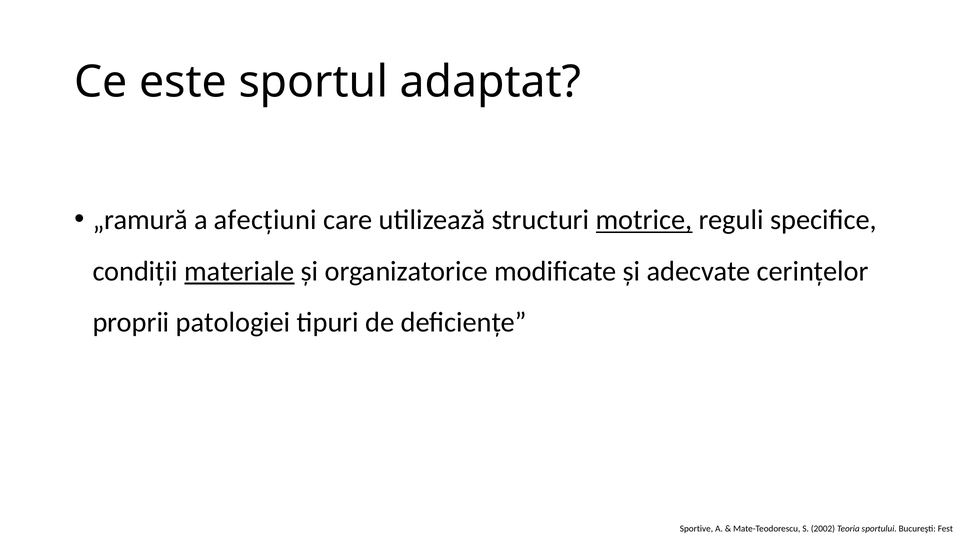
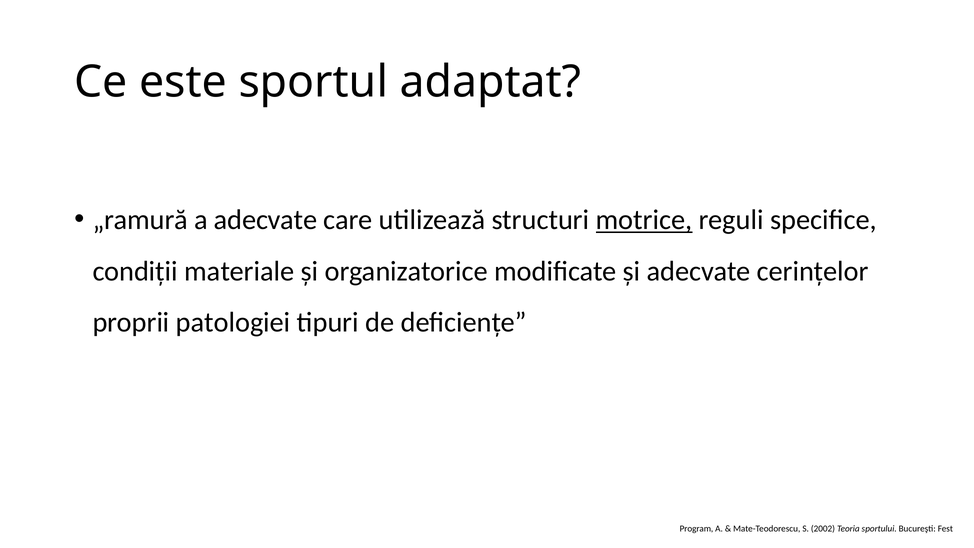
a afecțiuni: afecțiuni -> adecvate
materiale underline: present -> none
Sportive: Sportive -> Program
